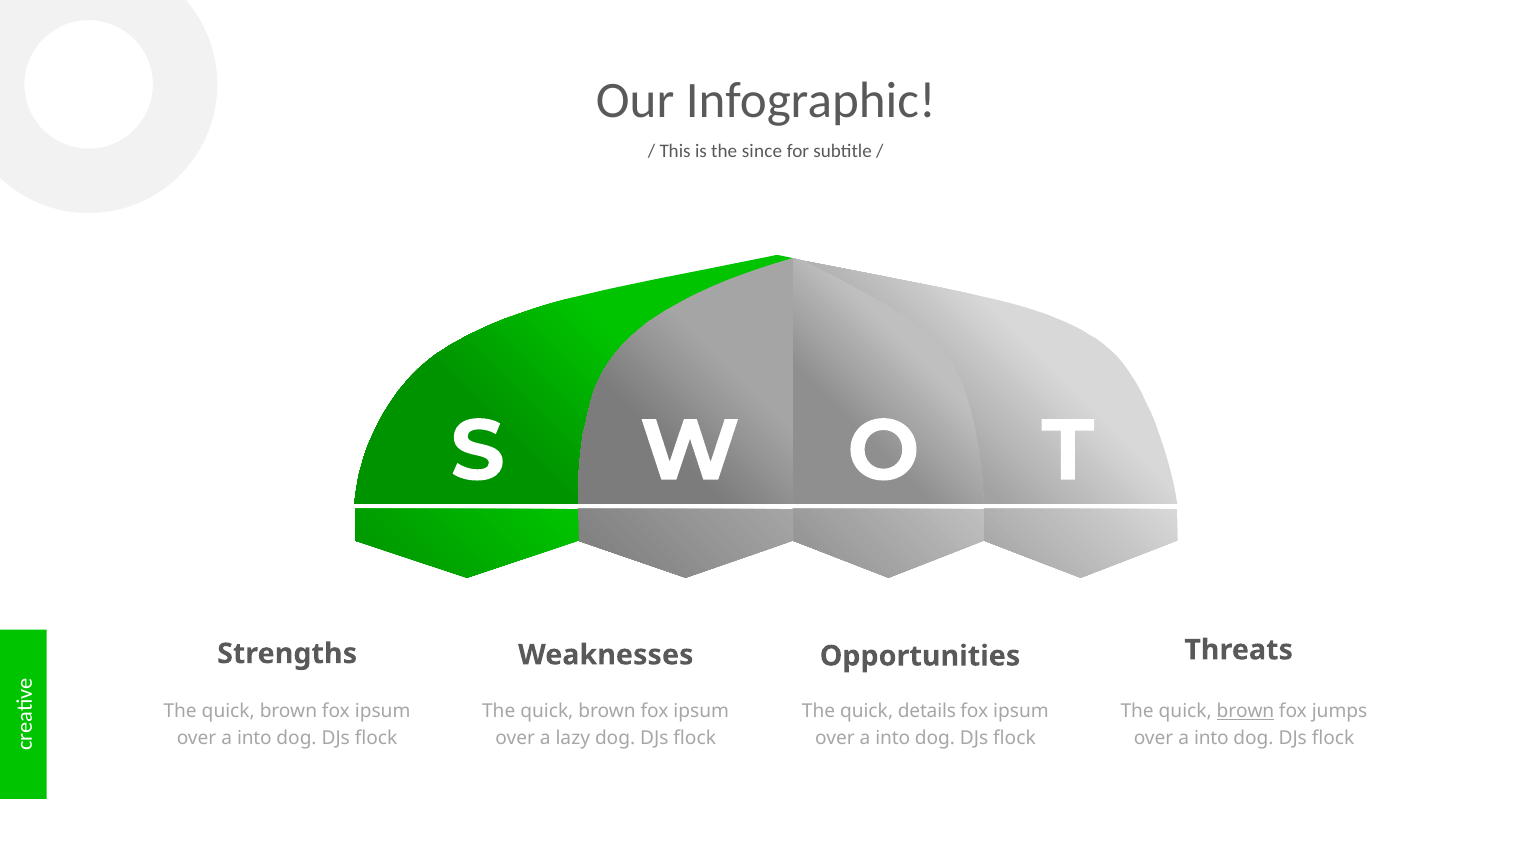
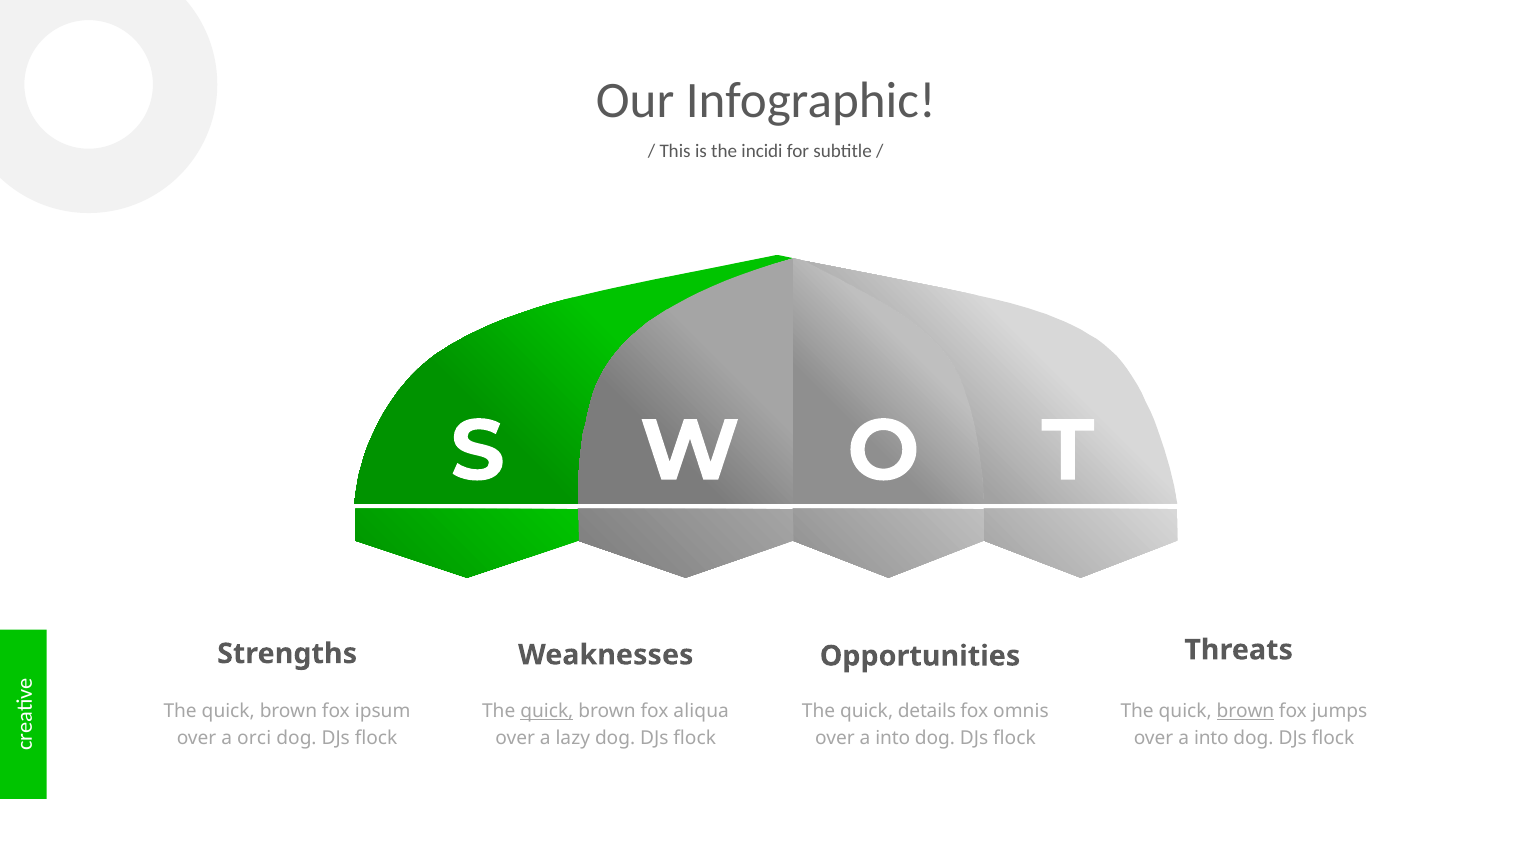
since: since -> incidi
quick at (547, 711) underline: none -> present
ipsum at (701, 711): ipsum -> aliqua
ipsum at (1021, 711): ipsum -> omnis
into at (254, 738): into -> orci
